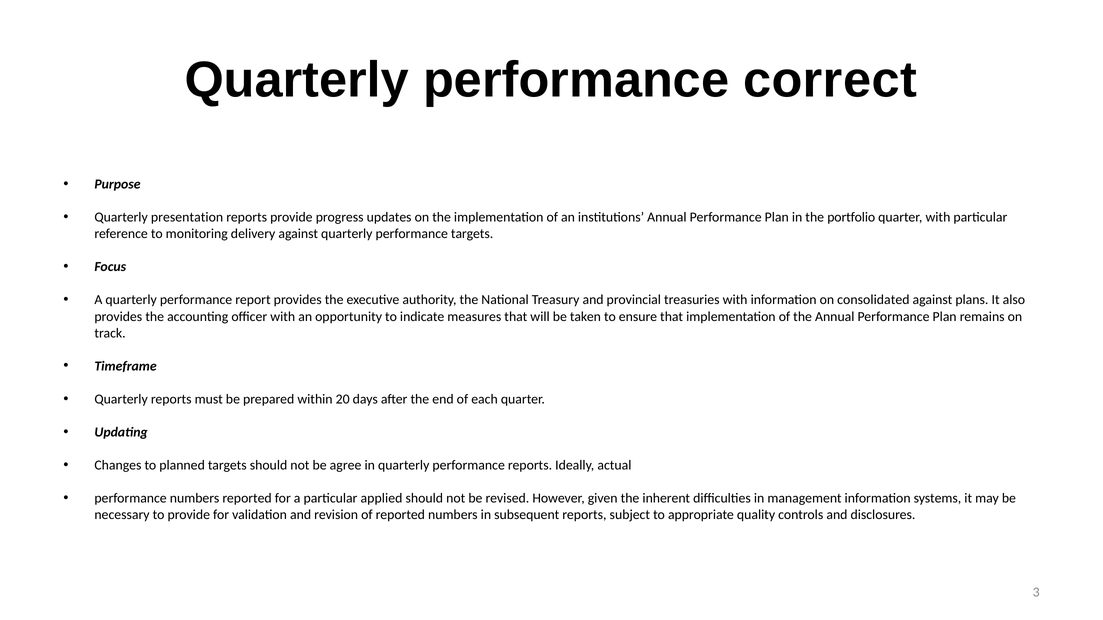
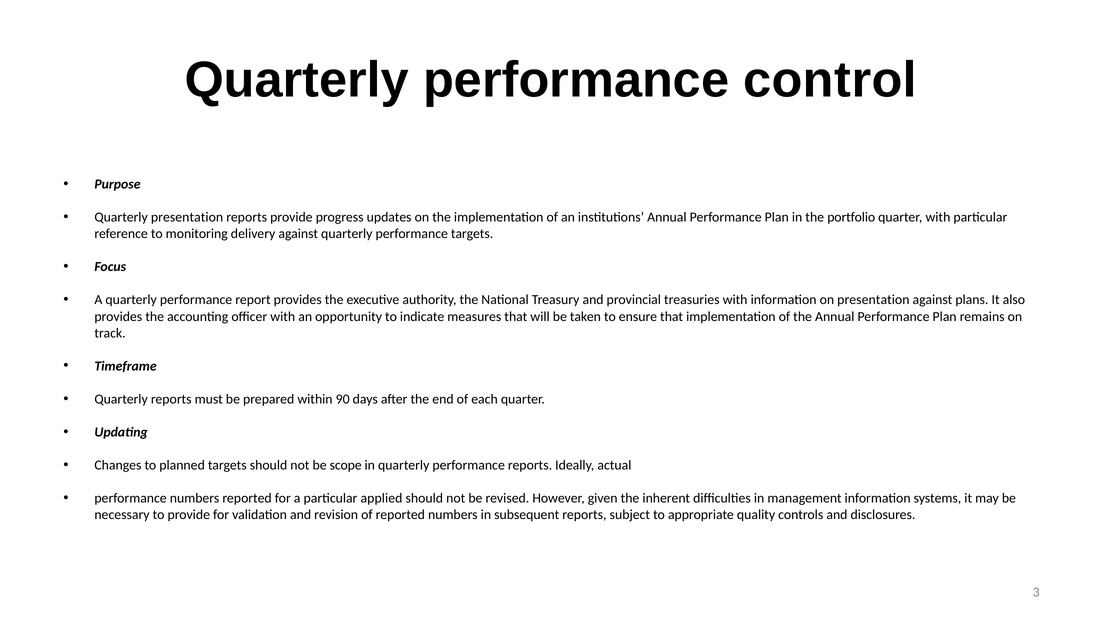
correct: correct -> control
on consolidated: consolidated -> presentation
20: 20 -> 90
agree: agree -> scope
